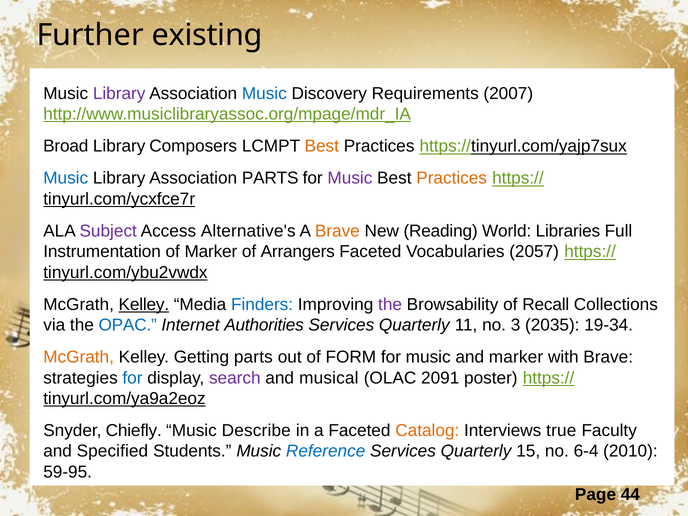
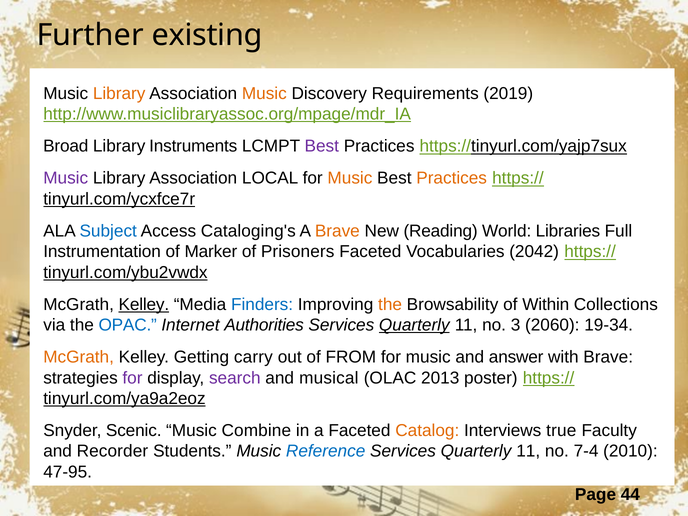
Library at (119, 93) colour: purple -> orange
Music at (264, 93) colour: blue -> orange
2007: 2007 -> 2019
Composers: Composers -> Instruments
Best at (322, 146) colour: orange -> purple
Music at (66, 178) colour: blue -> purple
Association PARTS: PARTS -> LOCAL
Music at (350, 178) colour: purple -> orange
Subject colour: purple -> blue
Alternative's: Alternative's -> Cataloging's
Arrangers: Arrangers -> Prisoners
2057: 2057 -> 2042
the at (390, 304) colour: purple -> orange
Recall: Recall -> Within
Quarterly at (414, 325) underline: none -> present
2035: 2035 -> 2060
Getting parts: parts -> carry
FORM: FORM -> FROM
and marker: marker -> answer
for at (132, 378) colour: blue -> purple
2091: 2091 -> 2013
Chiefly: Chiefly -> Scenic
Describe: Describe -> Combine
Specified: Specified -> Recorder
15 at (528, 451): 15 -> 11
6-4: 6-4 -> 7-4
59-95: 59-95 -> 47-95
